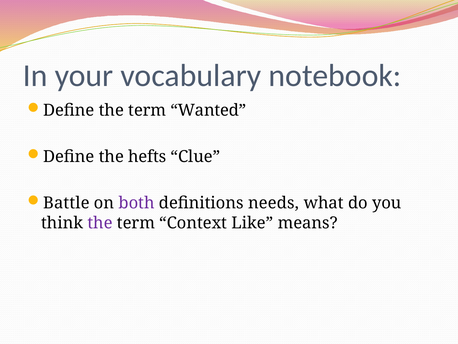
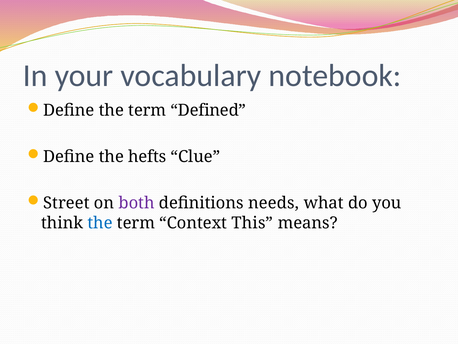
Wanted: Wanted -> Defined
Battle: Battle -> Street
the at (100, 223) colour: purple -> blue
Like: Like -> This
